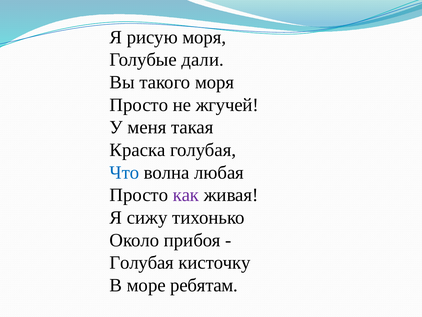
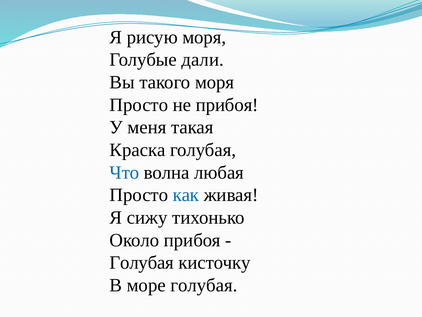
не жгучей: жгучей -> прибоя
как colour: purple -> blue
море ребятам: ребятам -> голубая
